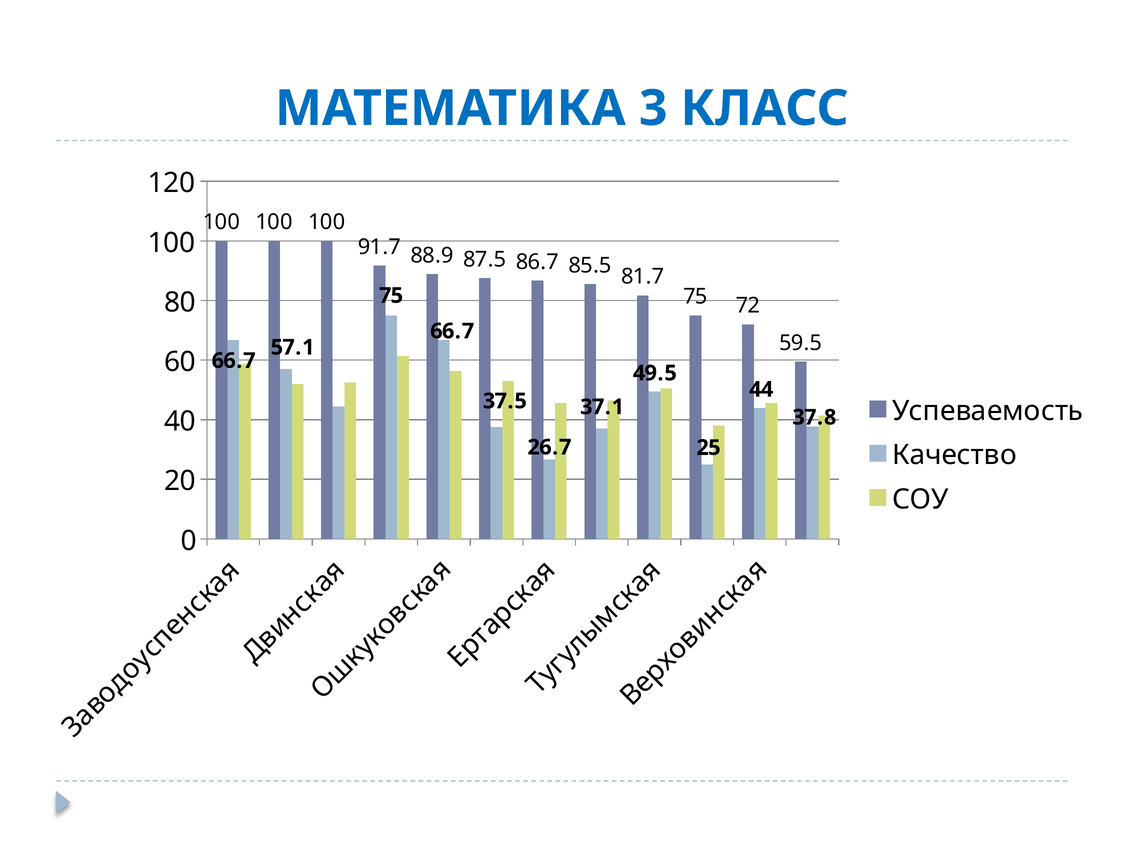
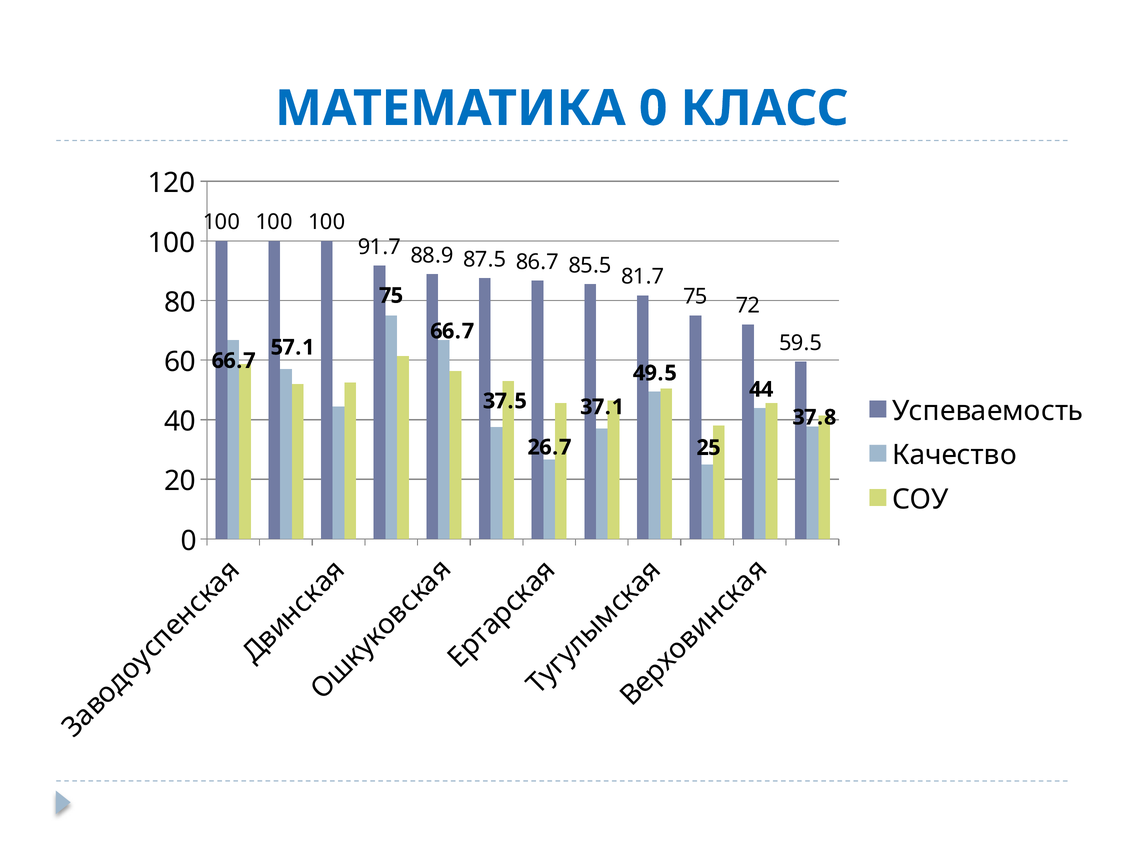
МАТЕМАТИКА 3: 3 -> 0
